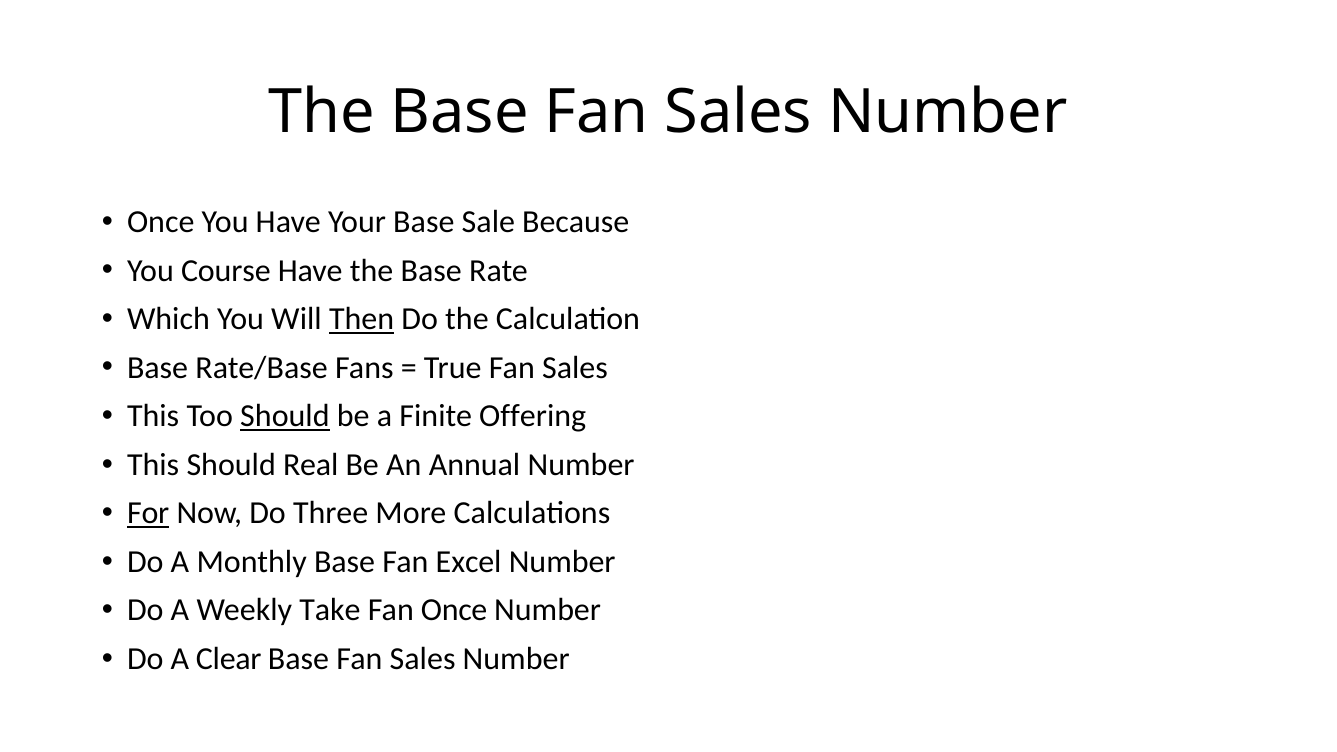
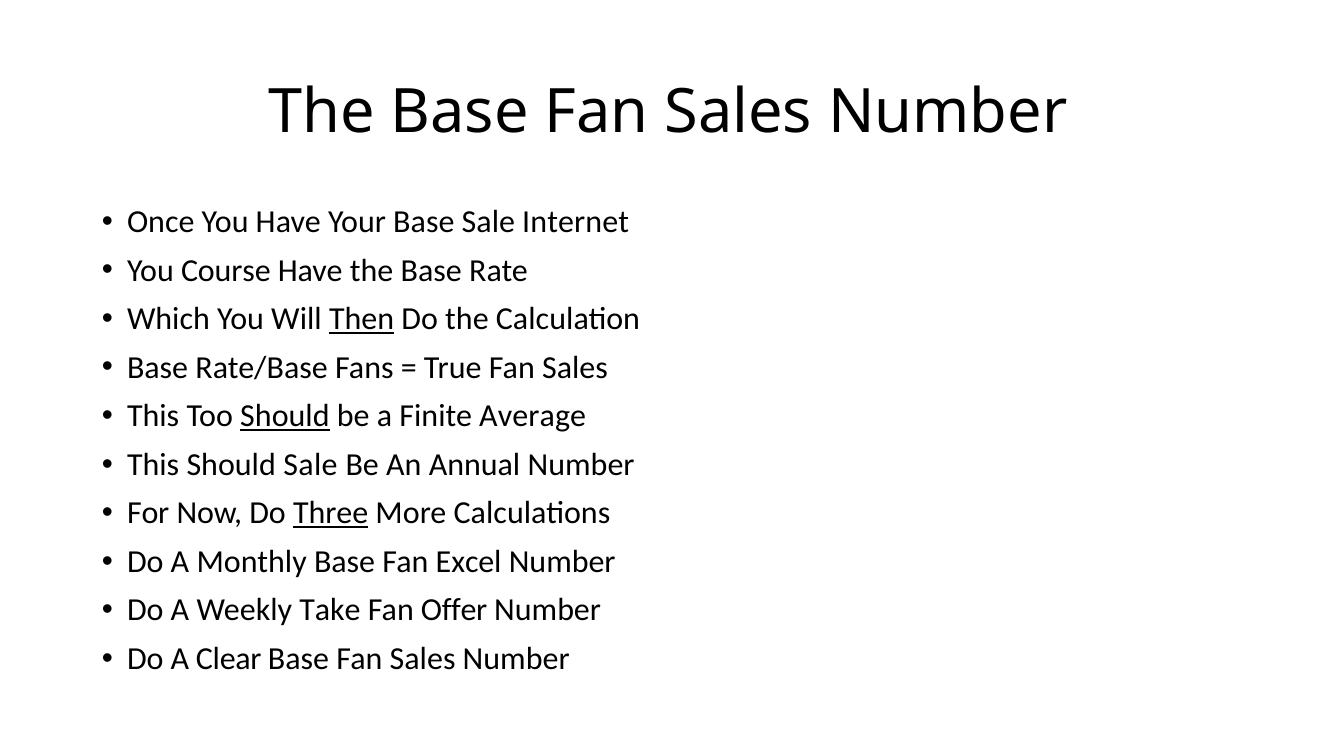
Because: Because -> Internet
Offering: Offering -> Average
Should Real: Real -> Sale
For underline: present -> none
Three underline: none -> present
Fan Once: Once -> Offer
